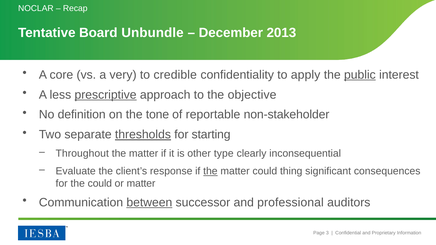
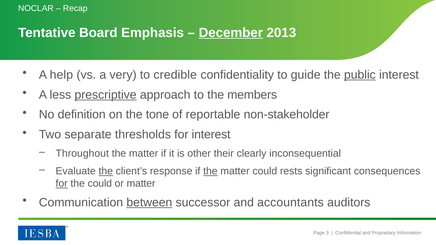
Unbundle: Unbundle -> Emphasis
December underline: none -> present
core: core -> help
apply: apply -> guide
objective: objective -> members
thresholds underline: present -> none
for starting: starting -> interest
type: type -> their
the at (106, 171) underline: none -> present
thing: thing -> rests
for at (62, 184) underline: none -> present
professional: professional -> accountants
